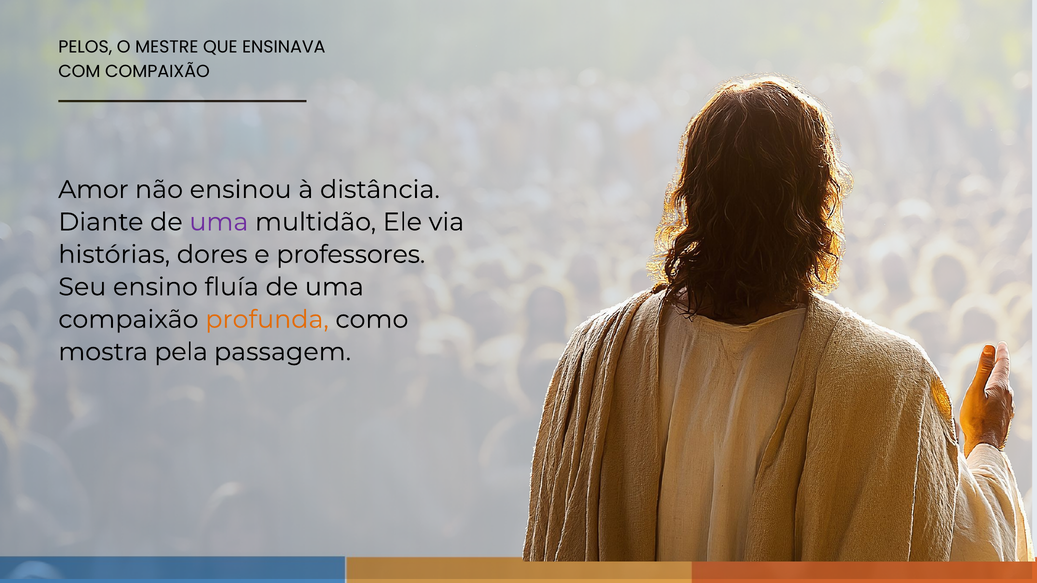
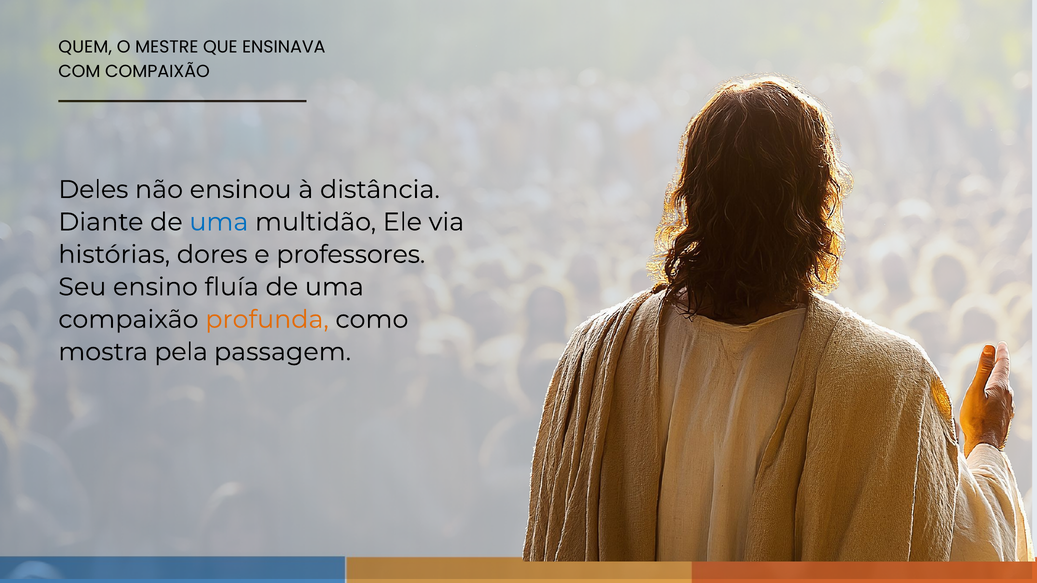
PELOS: PELOS -> QUEM
Amor: Amor -> Deles
uma at (219, 222) colour: purple -> blue
